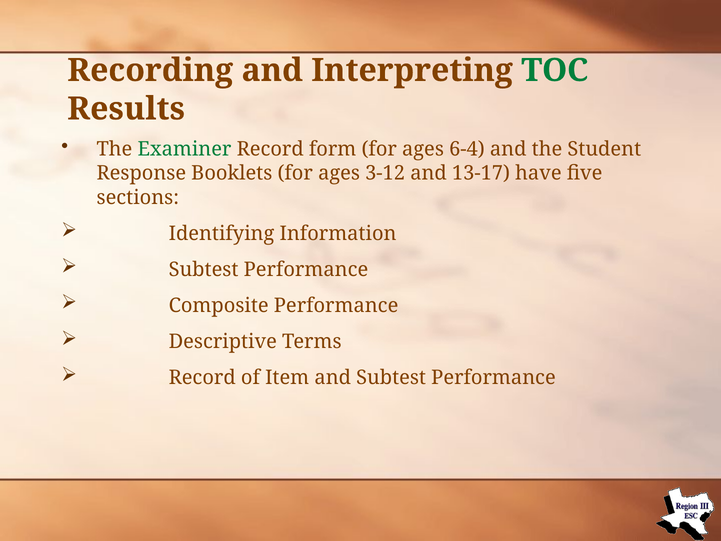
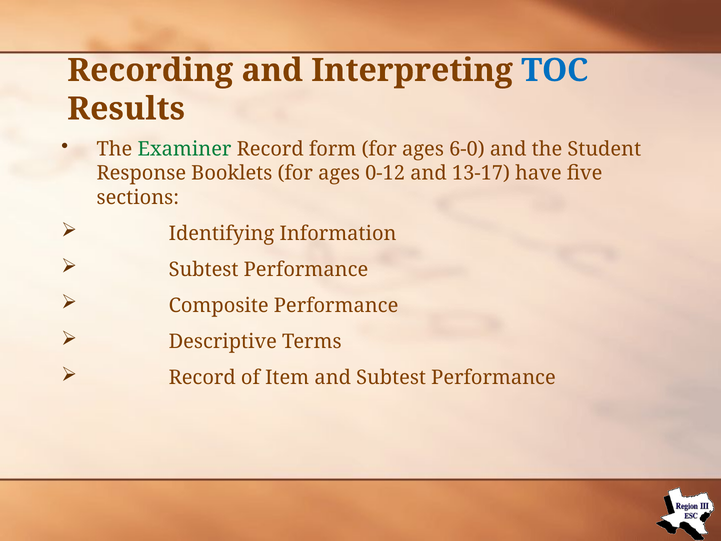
TOC colour: green -> blue
6-4: 6-4 -> 6-0
3-12: 3-12 -> 0-12
